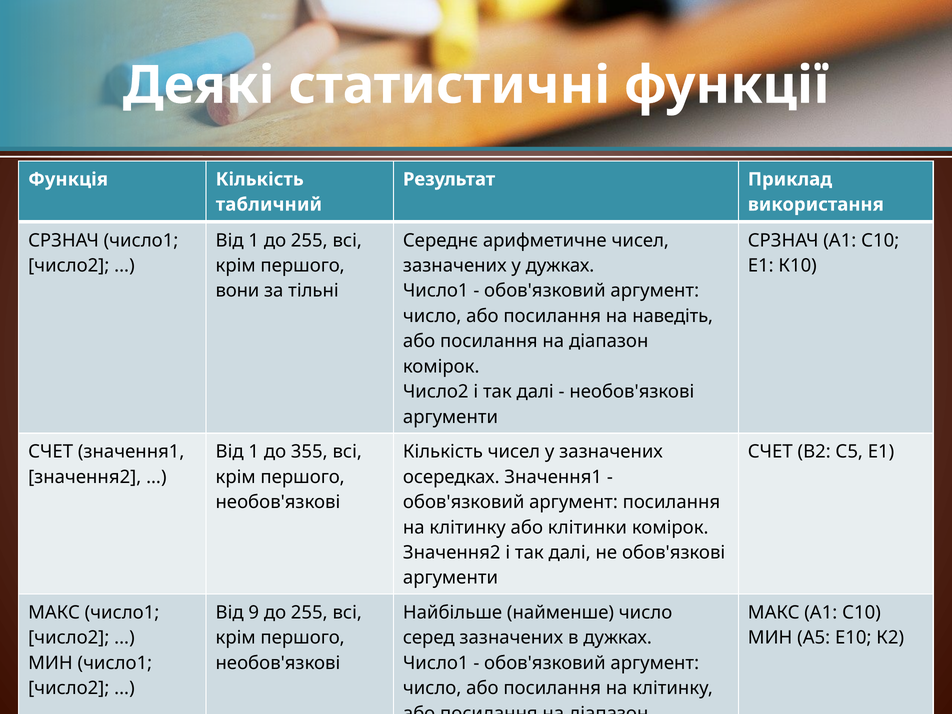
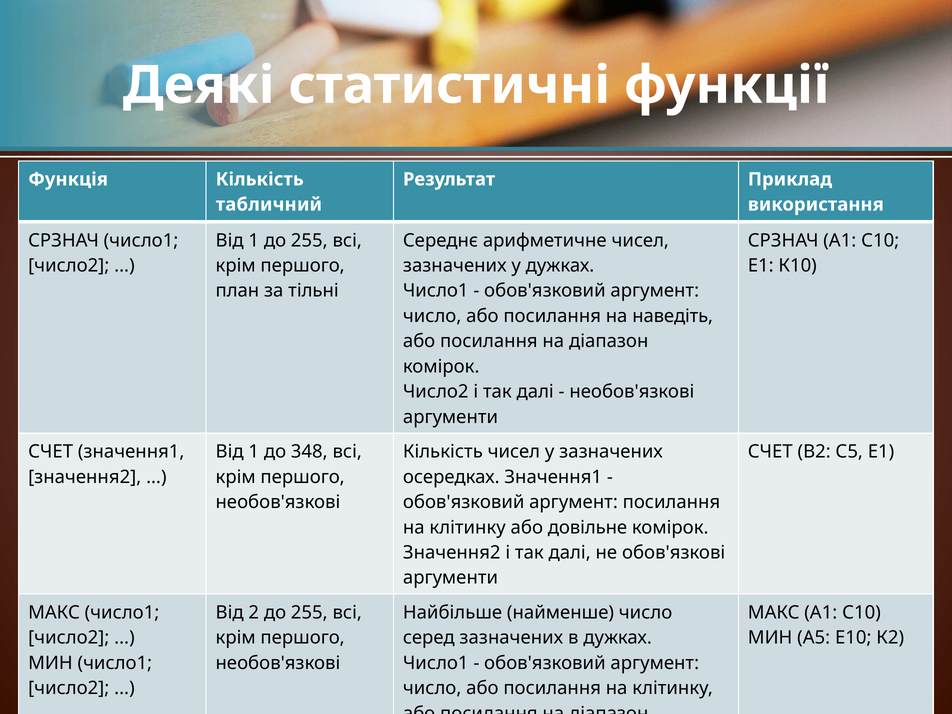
вони: вони -> план
355: 355 -> 348
клітинки: клітинки -> довільне
9: 9 -> 2
